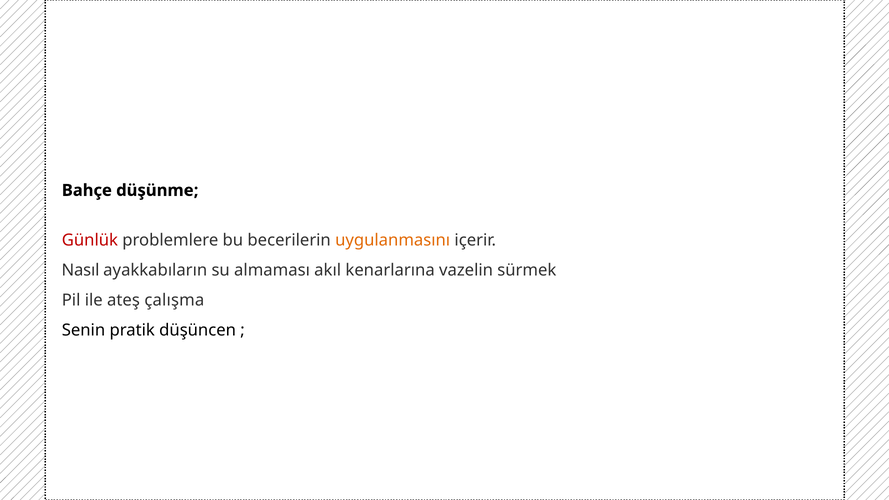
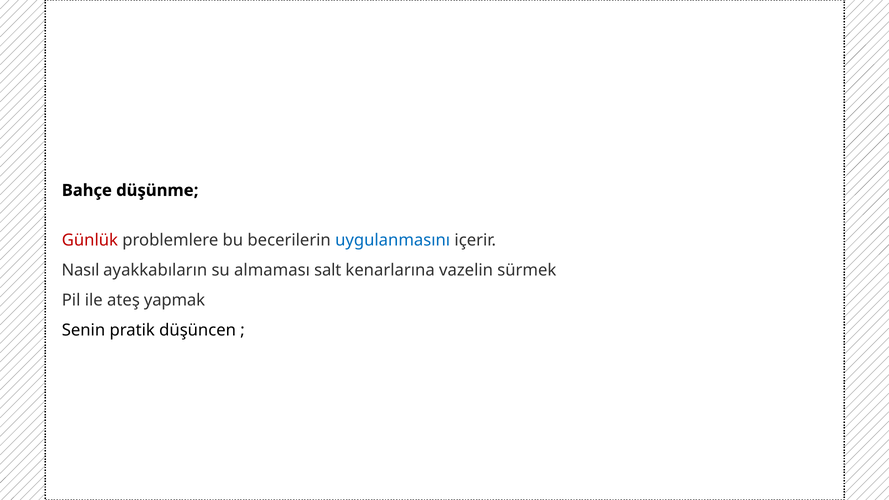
uygulanmasını colour: orange -> blue
akıl: akıl -> salt
çalışma: çalışma -> yapmak
